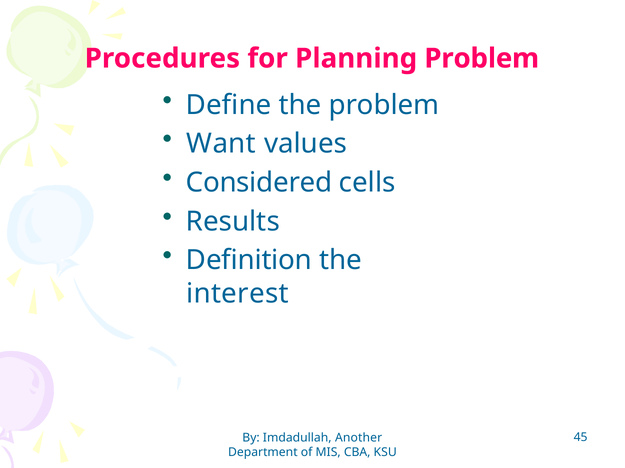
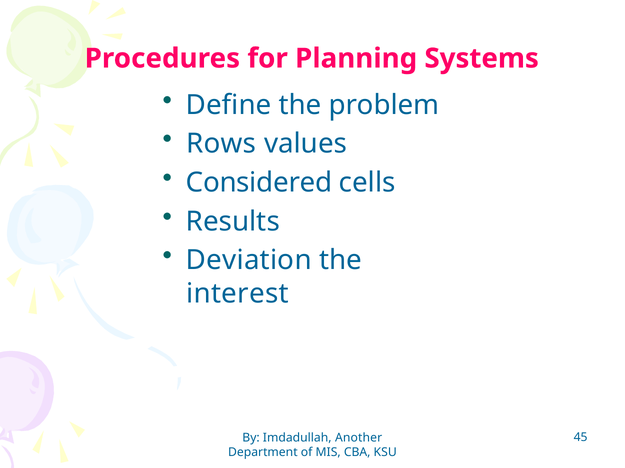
Planning Problem: Problem -> Systems
Want: Want -> Rows
Definition: Definition -> Deviation
